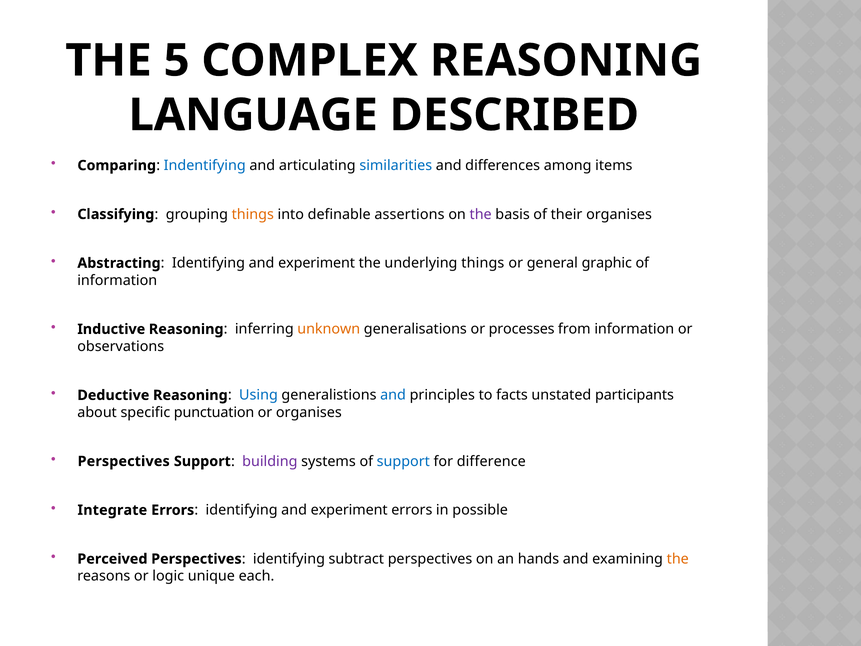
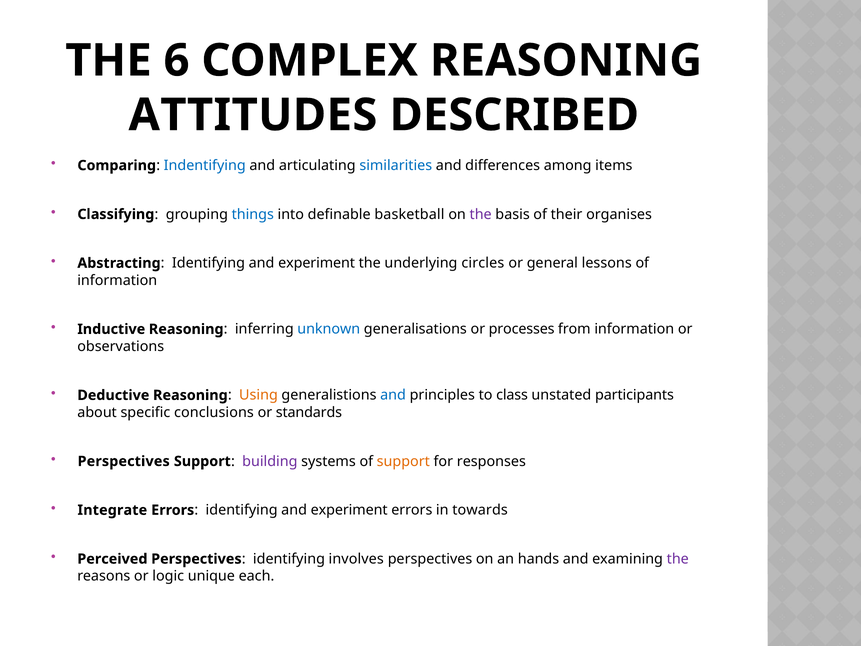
5: 5 -> 6
LANGUAGE: LANGUAGE -> ATTITUDES
things at (253, 214) colour: orange -> blue
assertions: assertions -> basketball
underlying things: things -> circles
graphic: graphic -> lessons
unknown colour: orange -> blue
Using colour: blue -> orange
facts: facts -> class
punctuation: punctuation -> conclusions
or organises: organises -> standards
support at (403, 461) colour: blue -> orange
difference: difference -> responses
possible: possible -> towards
subtract: subtract -> involves
the at (678, 559) colour: orange -> purple
